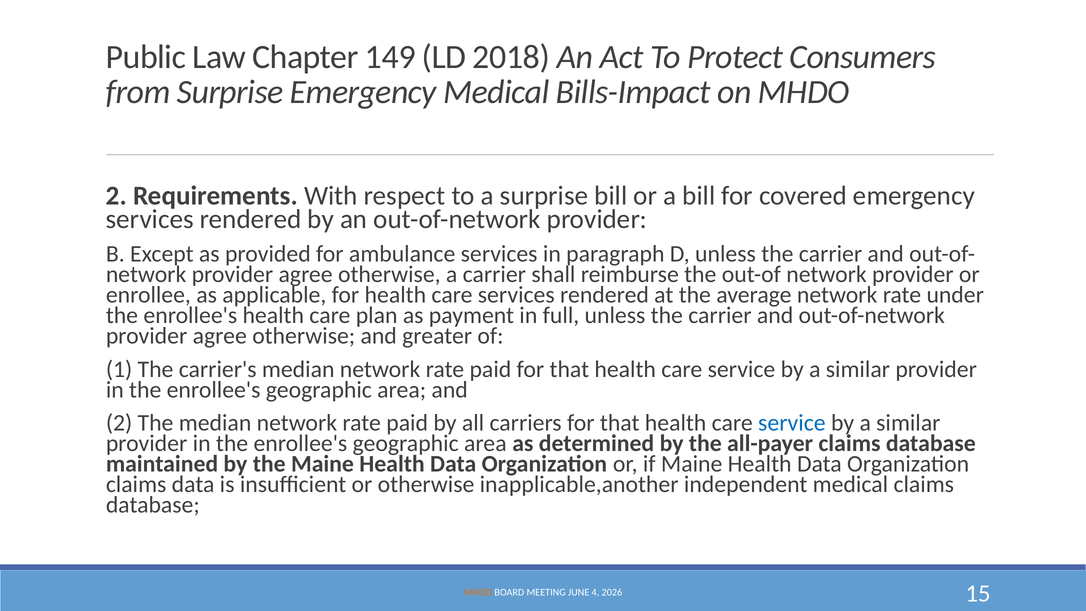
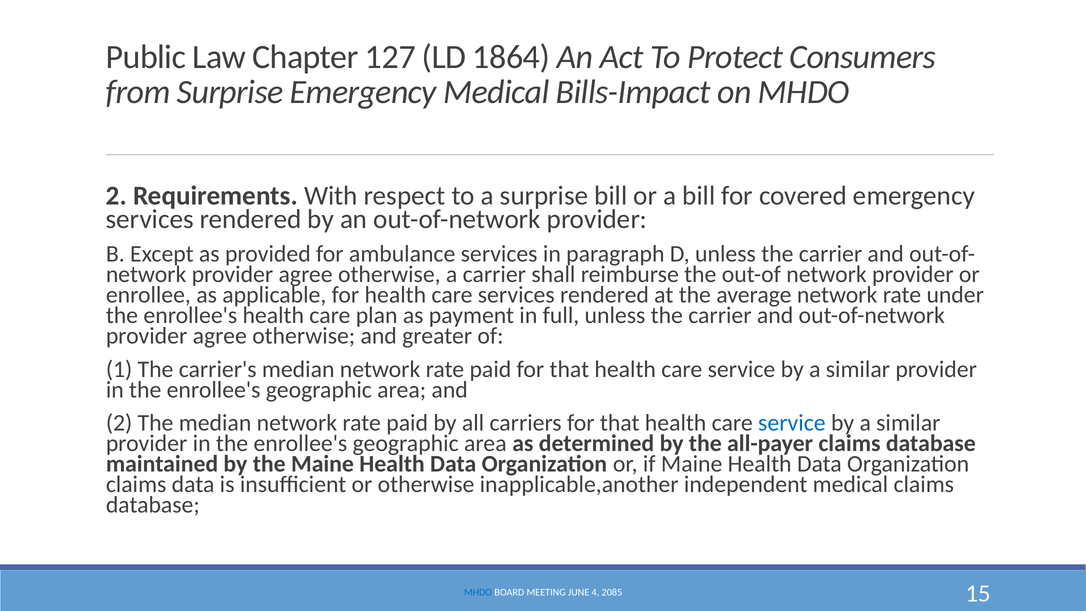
149: 149 -> 127
2018: 2018 -> 1864
MHDO at (478, 592) colour: orange -> blue
2026: 2026 -> 2085
